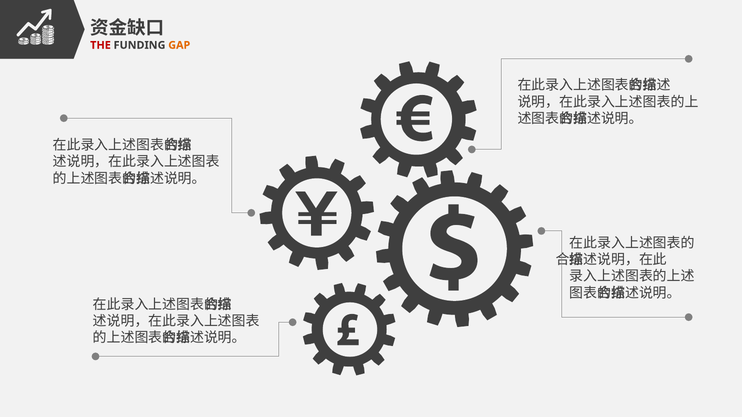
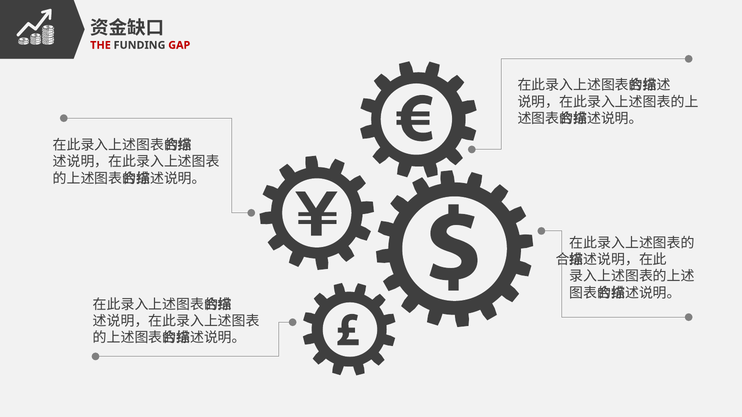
GAP colour: orange -> red
